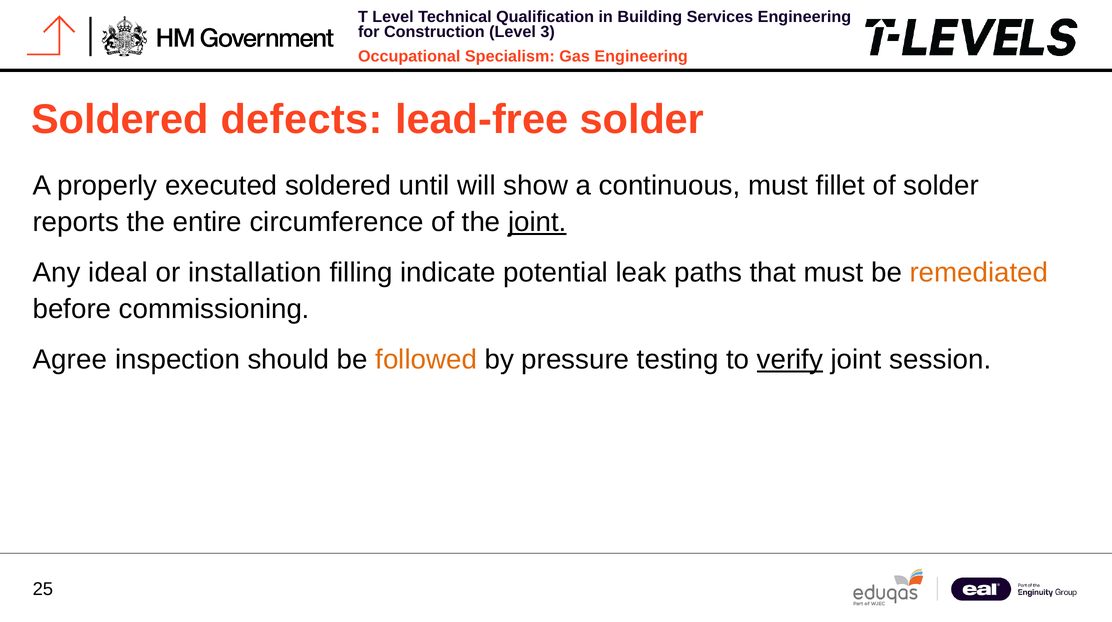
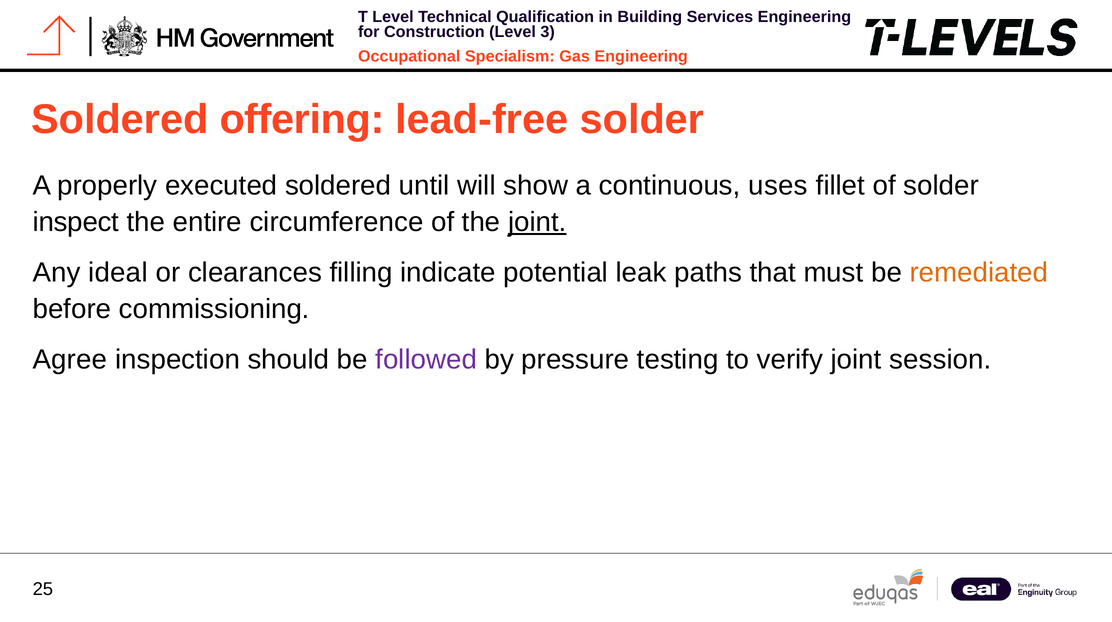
defects: defects -> offering
continuous must: must -> uses
reports: reports -> inspect
installation: installation -> clearances
followed colour: orange -> purple
verify underline: present -> none
